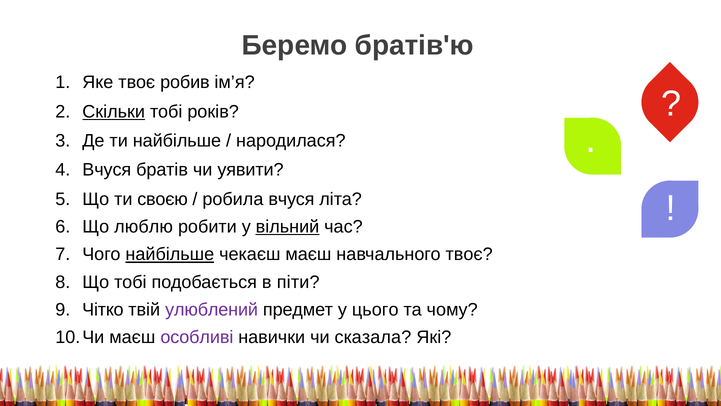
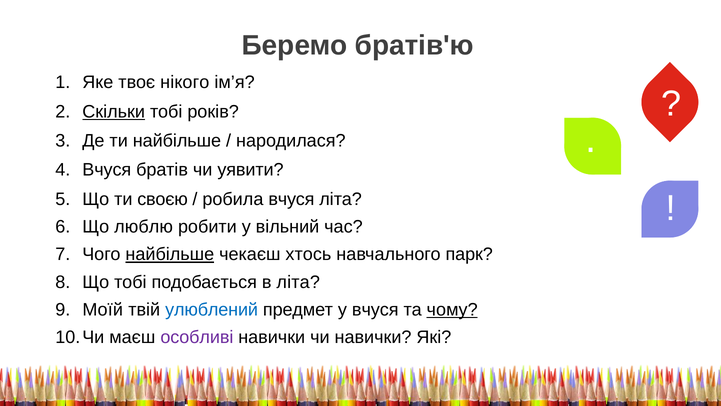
робив: робив -> нікого
вільний underline: present -> none
чекаєш маєш: маєш -> хтось
навчального твоє: твоє -> парк
в піти: піти -> літа
Чітко: Чітко -> Моїй
улюблений colour: purple -> blue
у цього: цього -> вчуся
чому underline: none -> present
чи сказала: сказала -> навички
